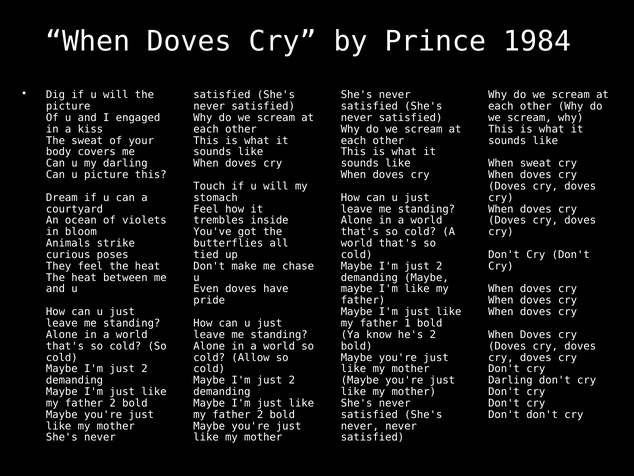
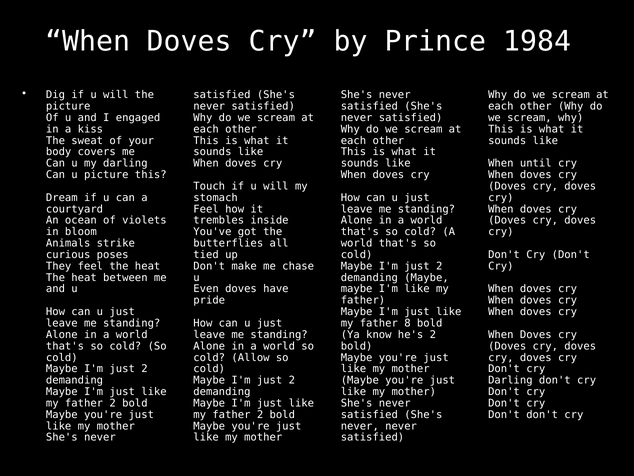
When sweat: sweat -> until
1: 1 -> 8
